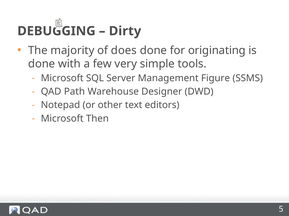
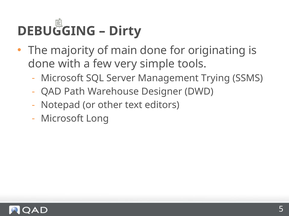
does: does -> main
Figure: Figure -> Trying
Then: Then -> Long
